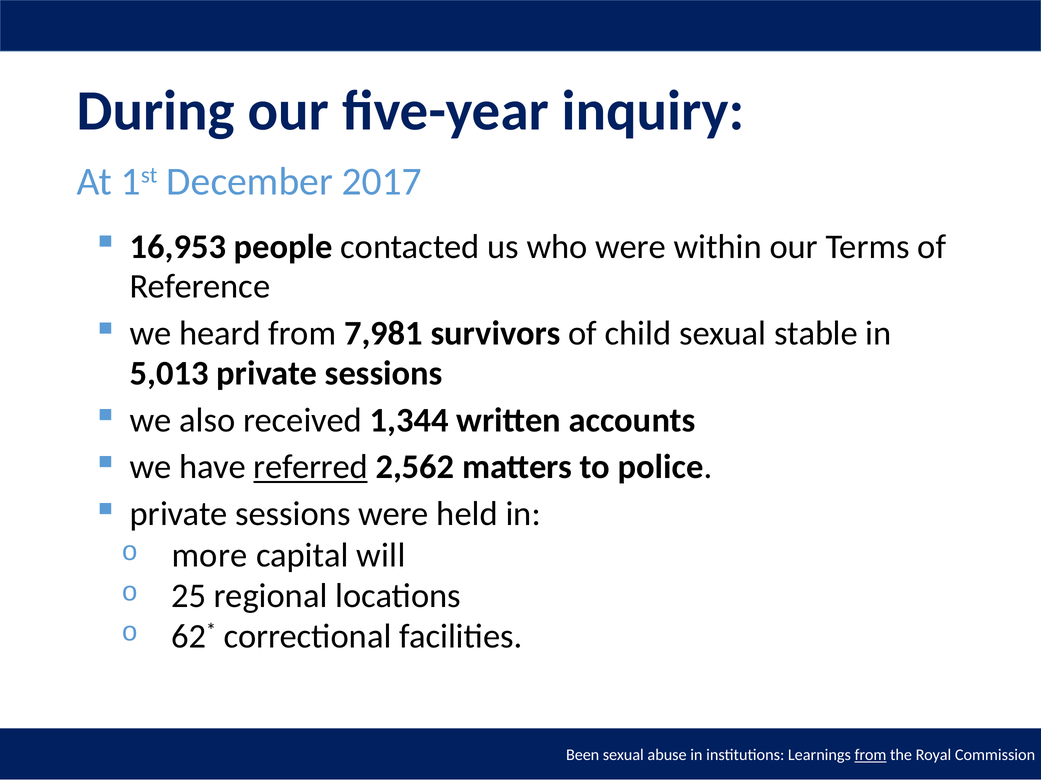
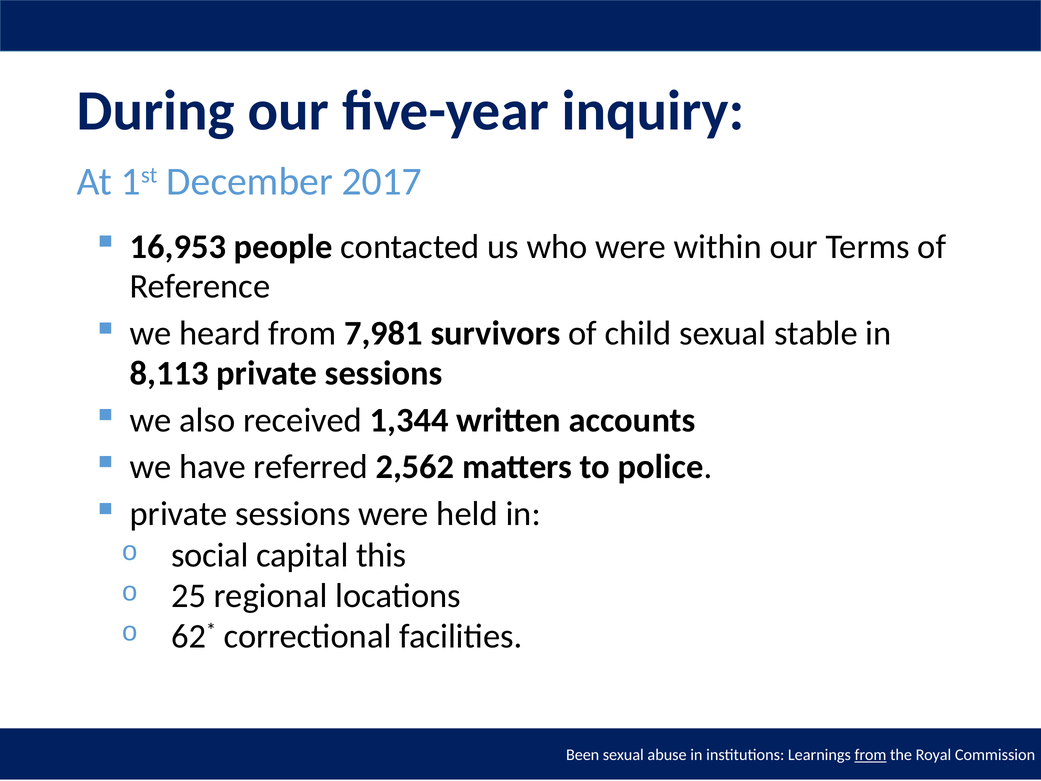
5,013: 5,013 -> 8,113
referred underline: present -> none
more: more -> social
will: will -> this
